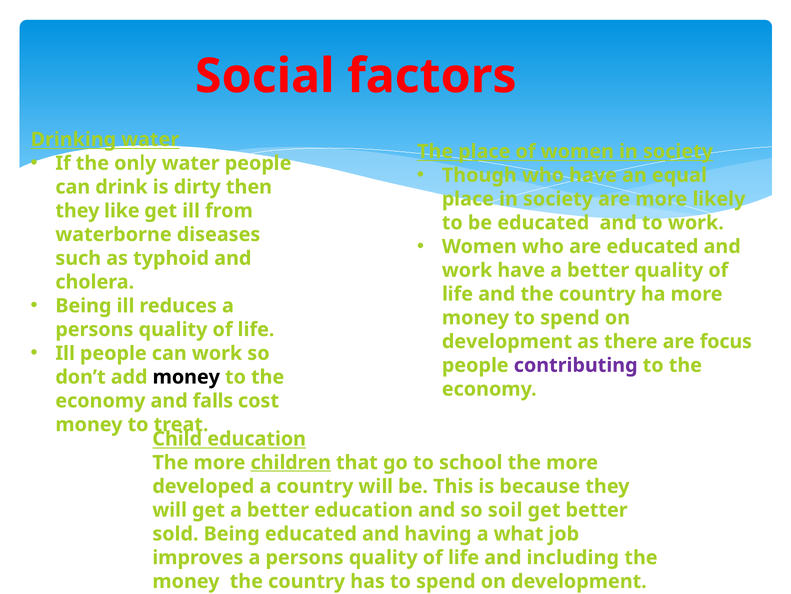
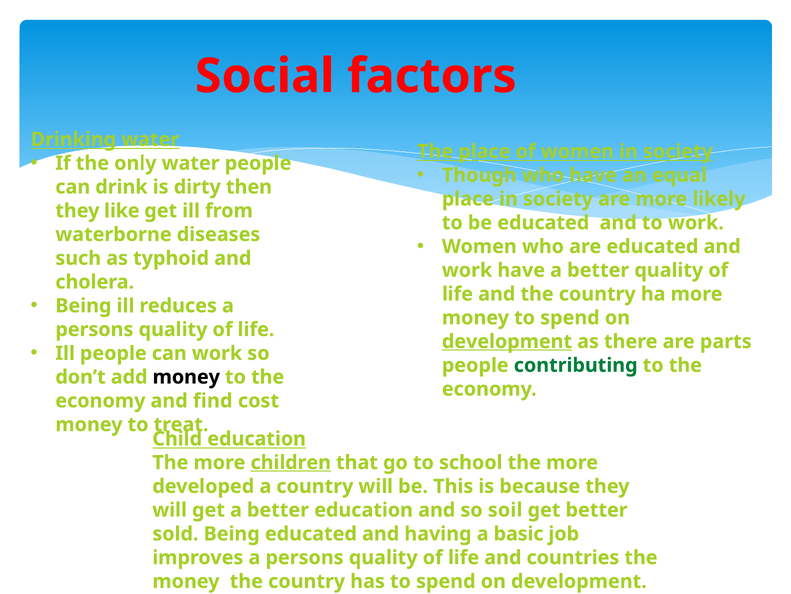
development at (507, 341) underline: none -> present
focus: focus -> parts
contributing colour: purple -> green
falls: falls -> find
what: what -> basic
including: including -> countries
